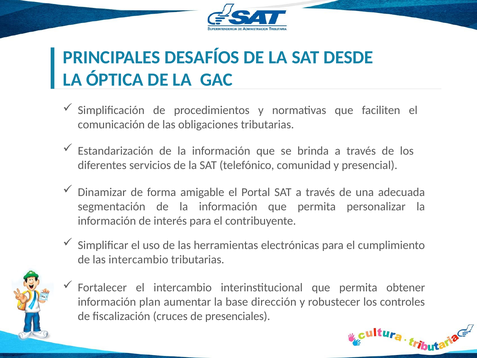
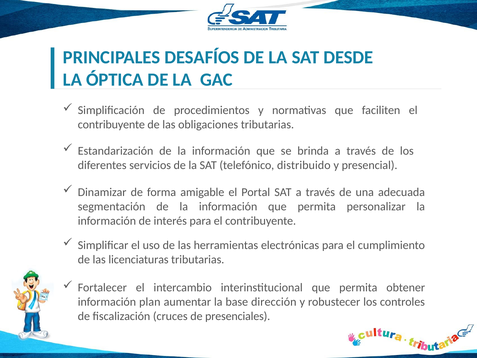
comunicación at (111, 125): comunicación -> contribuyente
comunidad: comunidad -> distribuido
las intercambio: intercambio -> licenciaturas
